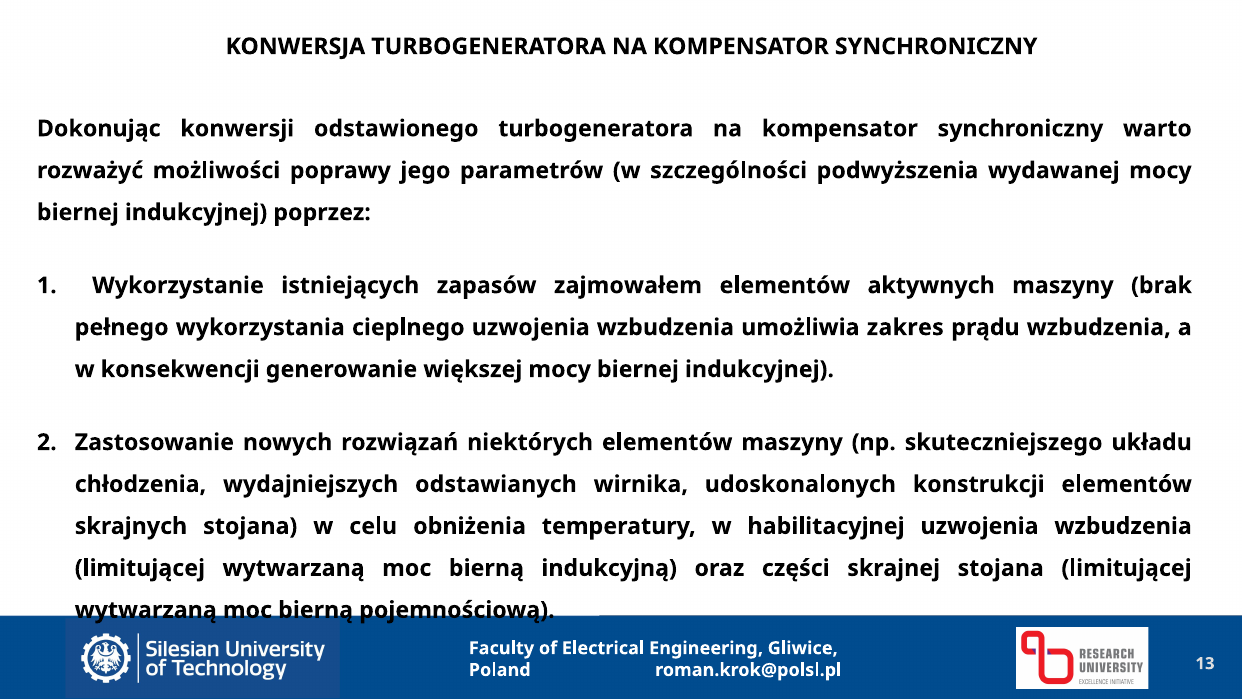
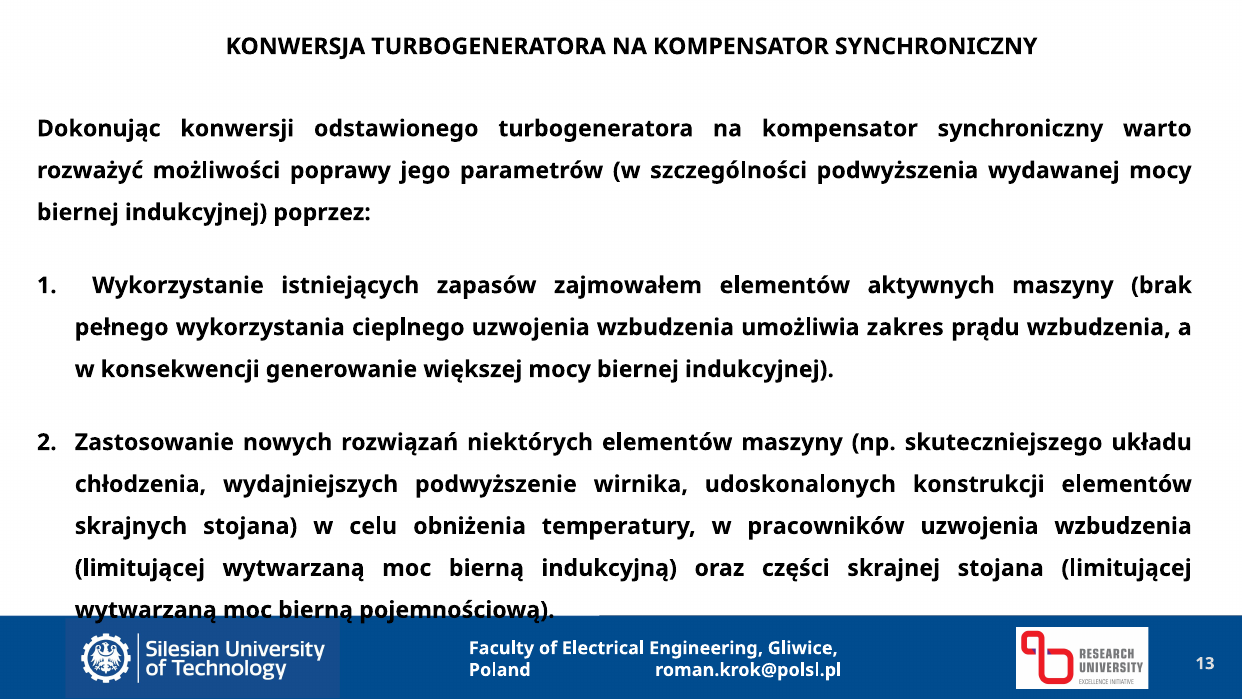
odstawianych: odstawianych -> podwyższenie
habilitacyjnej: habilitacyjnej -> pracowników
